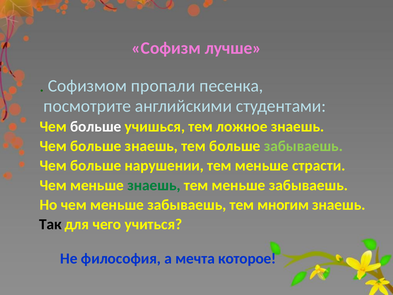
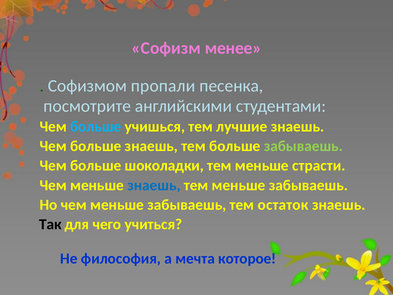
лучше: лучше -> менее
больше at (96, 126) colour: white -> light blue
ложное: ложное -> лучшие
нарушении: нарушении -> шоколадки
знаешь at (154, 185) colour: green -> blue
многим: многим -> остаток
